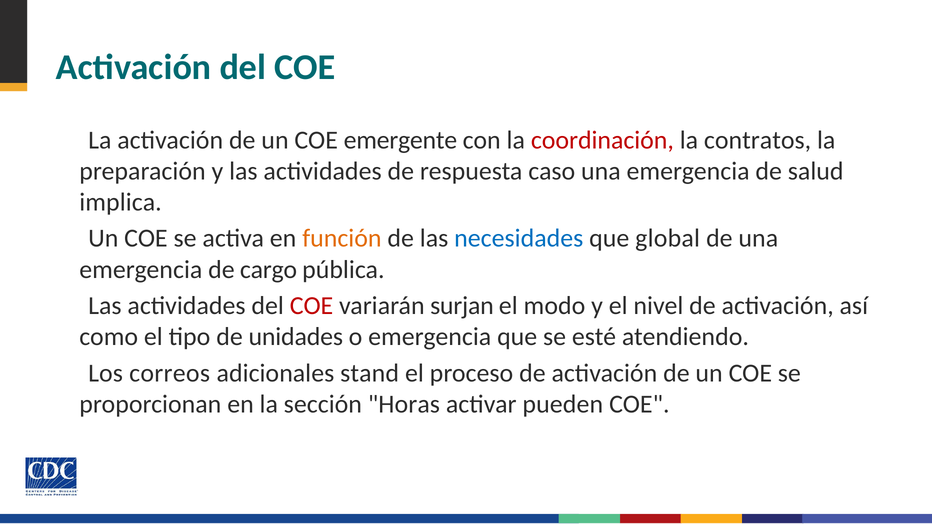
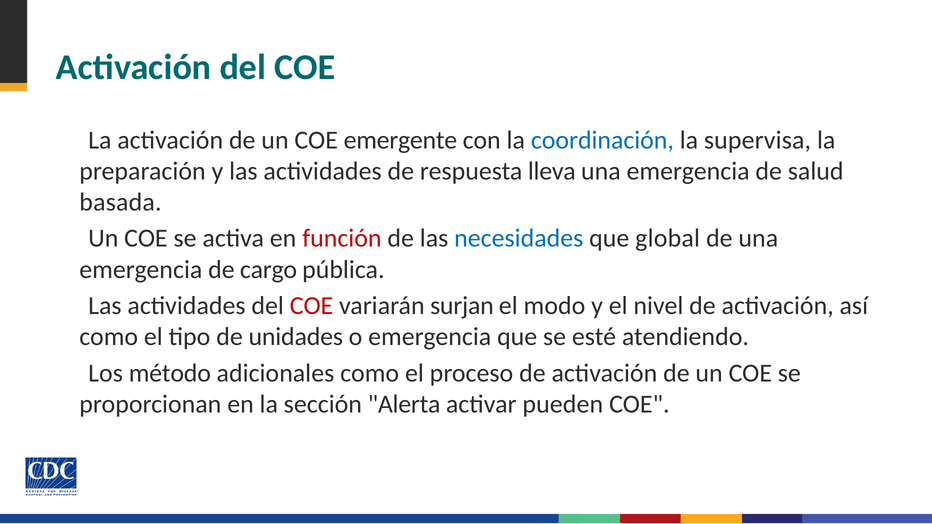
coordinación colour: red -> blue
contratos: contratos -> supervisa
caso: caso -> lleva
implica: implica -> basada
función colour: orange -> red
correos: correos -> método
adicionales stand: stand -> como
Horas: Horas -> Alerta
